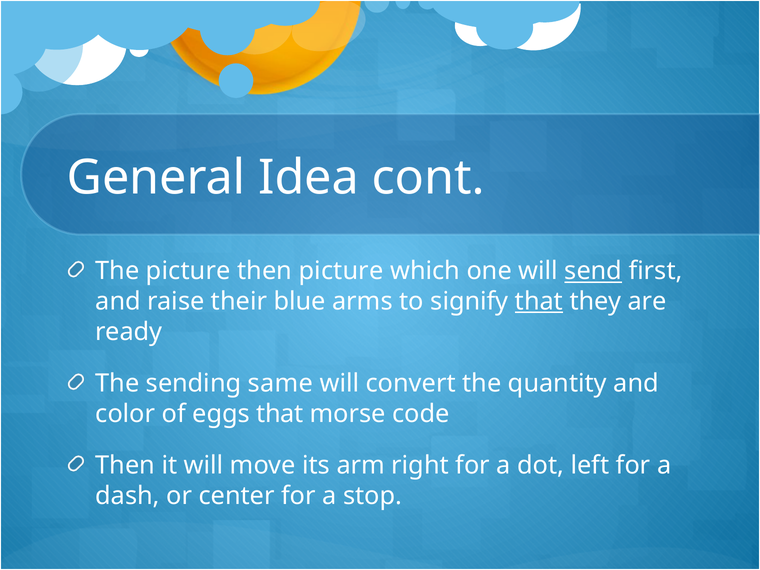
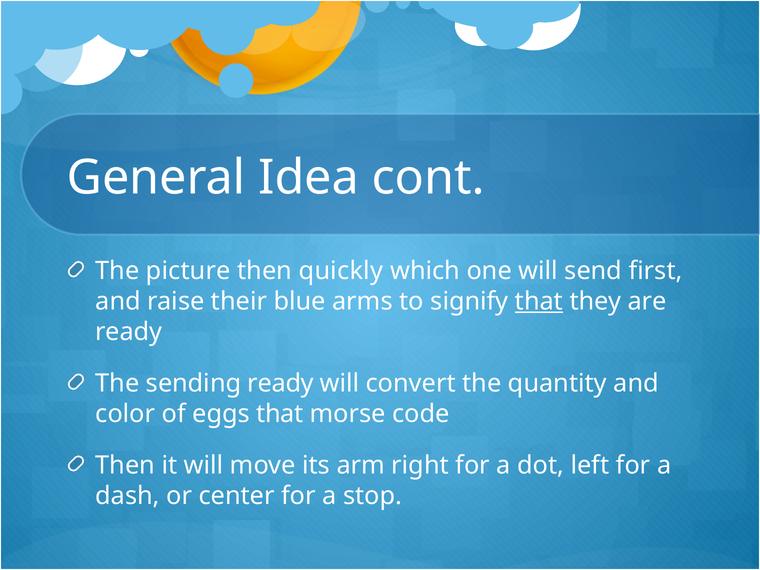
then picture: picture -> quickly
send underline: present -> none
sending same: same -> ready
